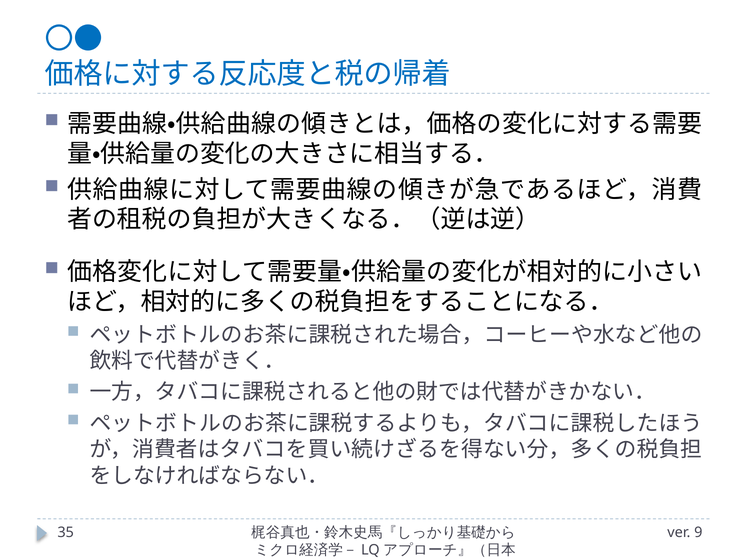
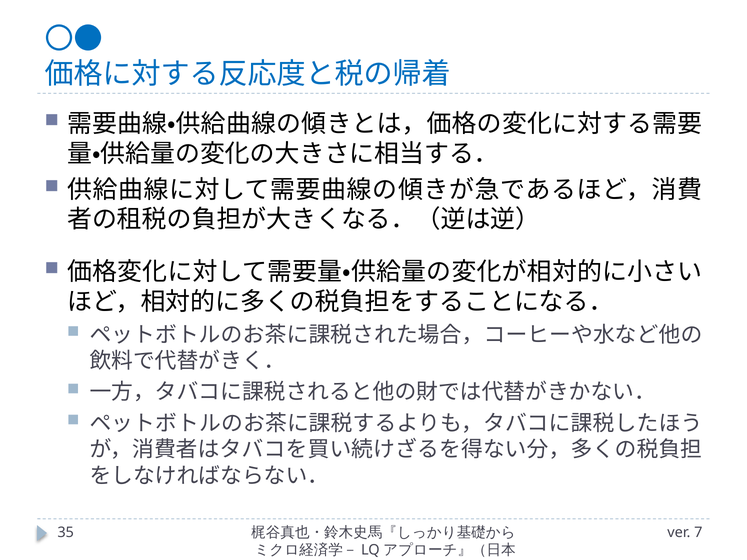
9: 9 -> 7
